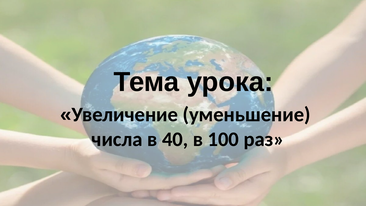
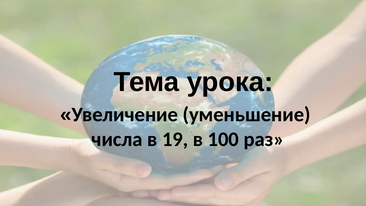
40: 40 -> 19
